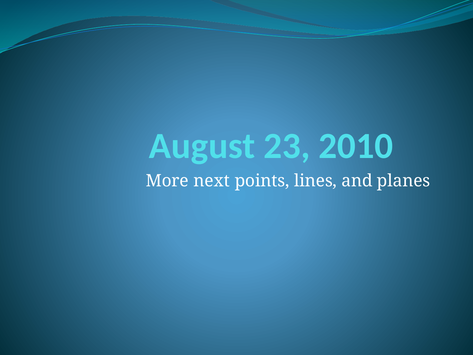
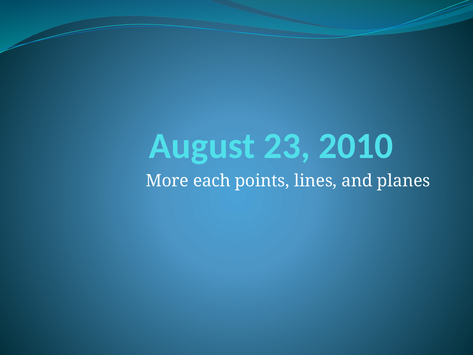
next: next -> each
